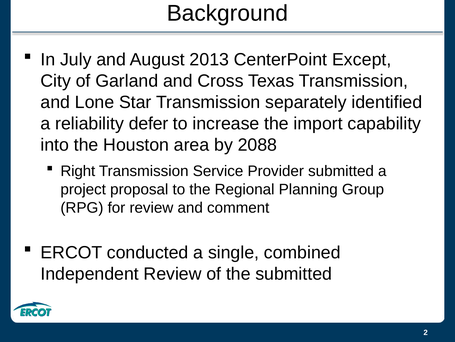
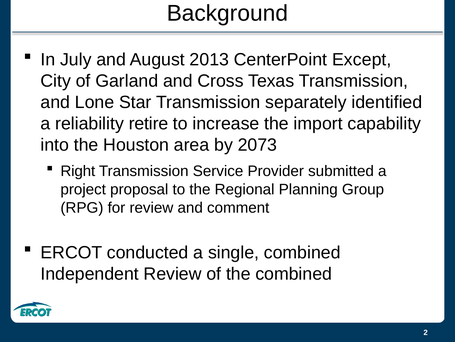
defer: defer -> retire
2088: 2088 -> 2073
the submitted: submitted -> combined
